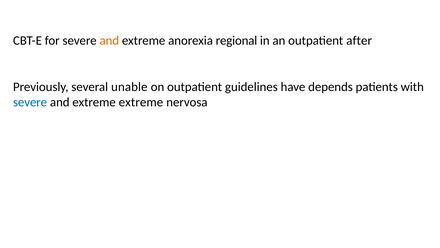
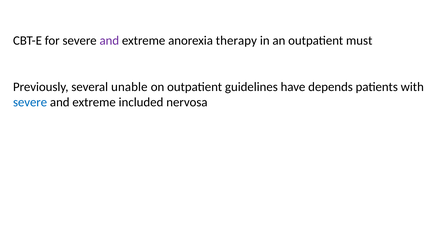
and at (109, 40) colour: orange -> purple
regional: regional -> therapy
after: after -> must
extreme extreme: extreme -> included
